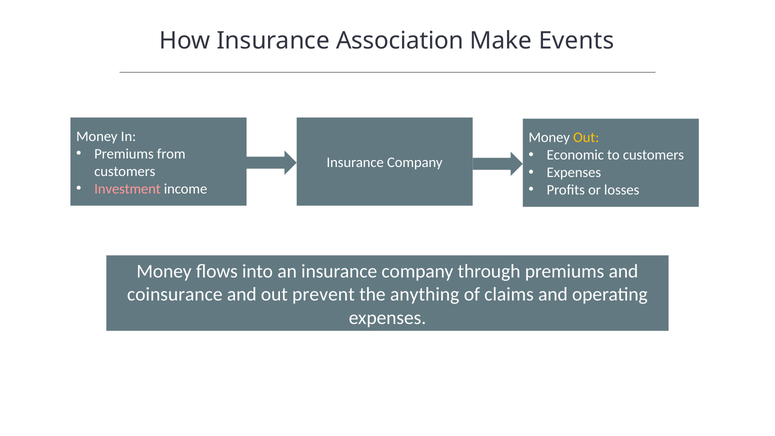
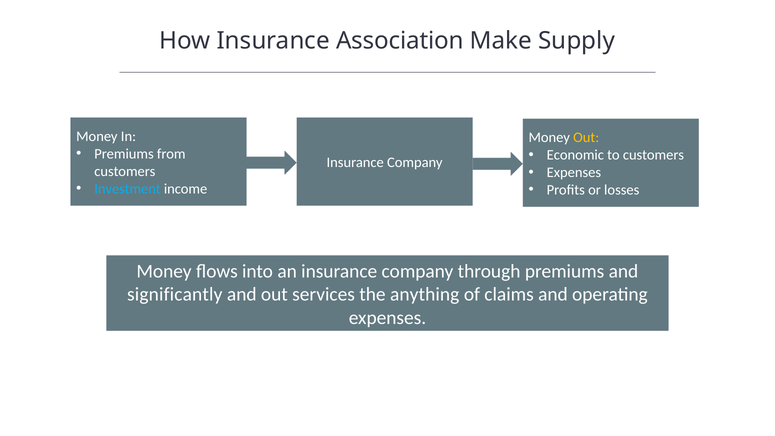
Events: Events -> Supply
Investment colour: pink -> light blue
coinsurance: coinsurance -> significantly
prevent: prevent -> services
